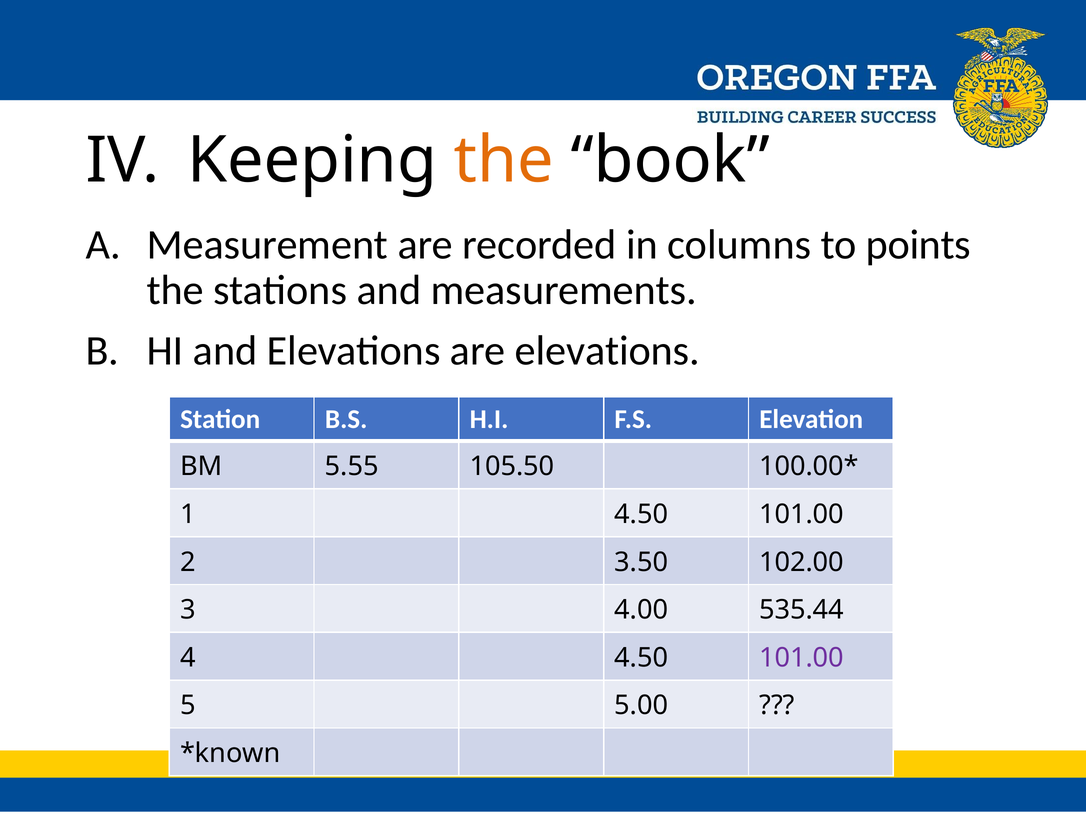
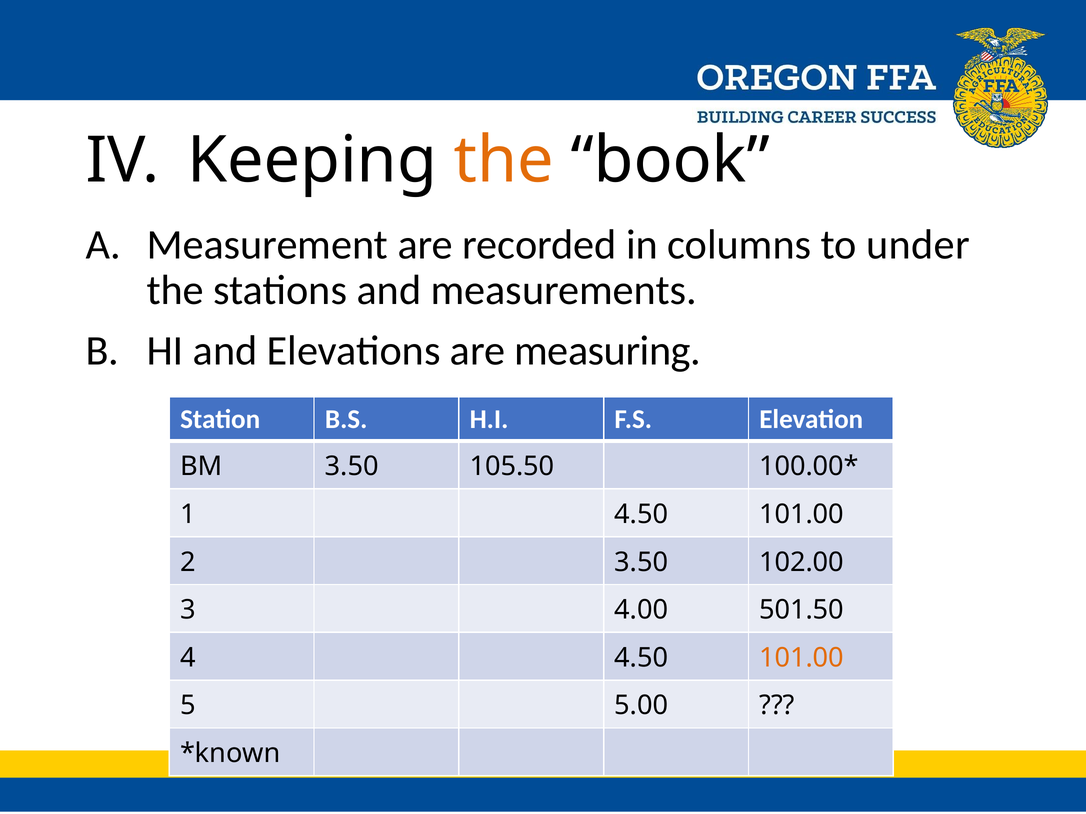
points: points -> under
are elevations: elevations -> measuring
BM 5.55: 5.55 -> 3.50
535.44: 535.44 -> 501.50
101.00 at (802, 658) colour: purple -> orange
